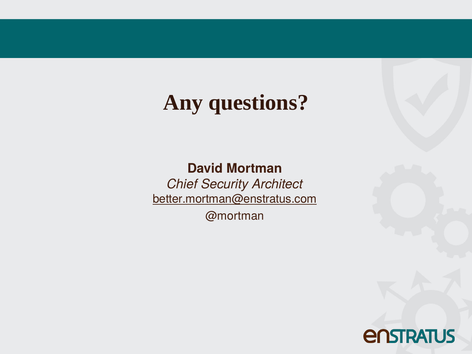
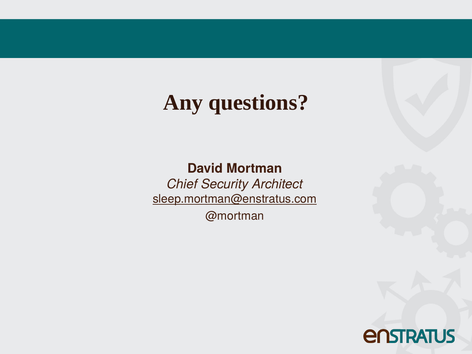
better.mortman@enstratus.com: better.mortman@enstratus.com -> sleep.mortman@enstratus.com
